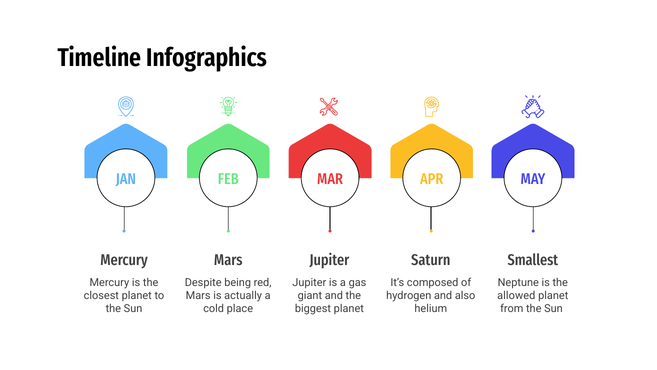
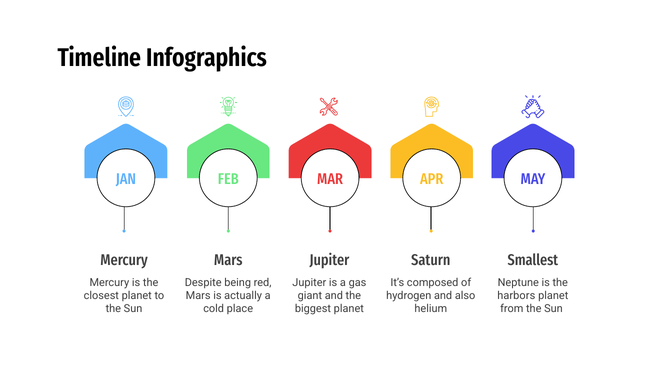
allowed: allowed -> harbors
